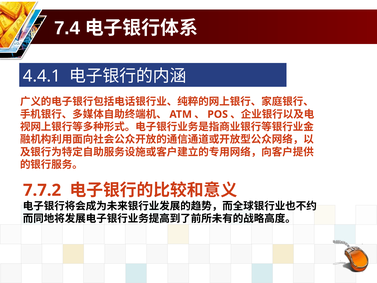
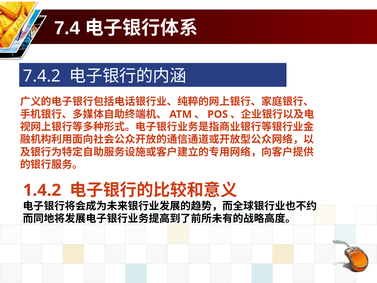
4.4.1: 4.4.1 -> 7.4.2
7.7.2: 7.7.2 -> 1.4.2
